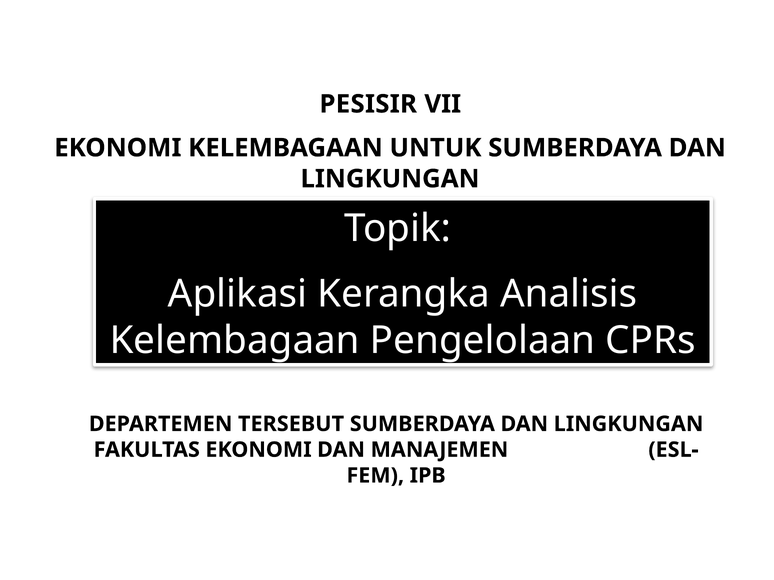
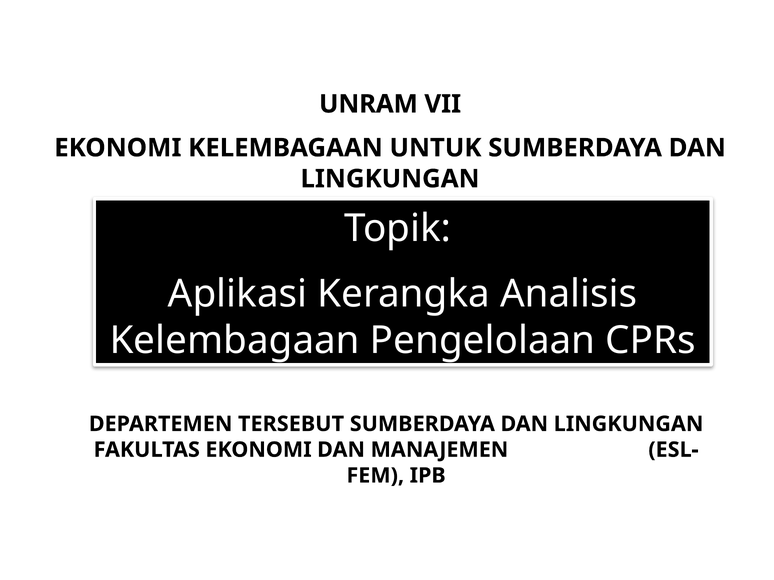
PESISIR: PESISIR -> UNRAM
